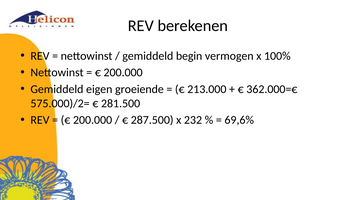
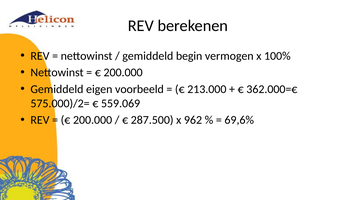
groeiende: groeiende -> voorbeeld
281.500: 281.500 -> 559.069
232: 232 -> 962
